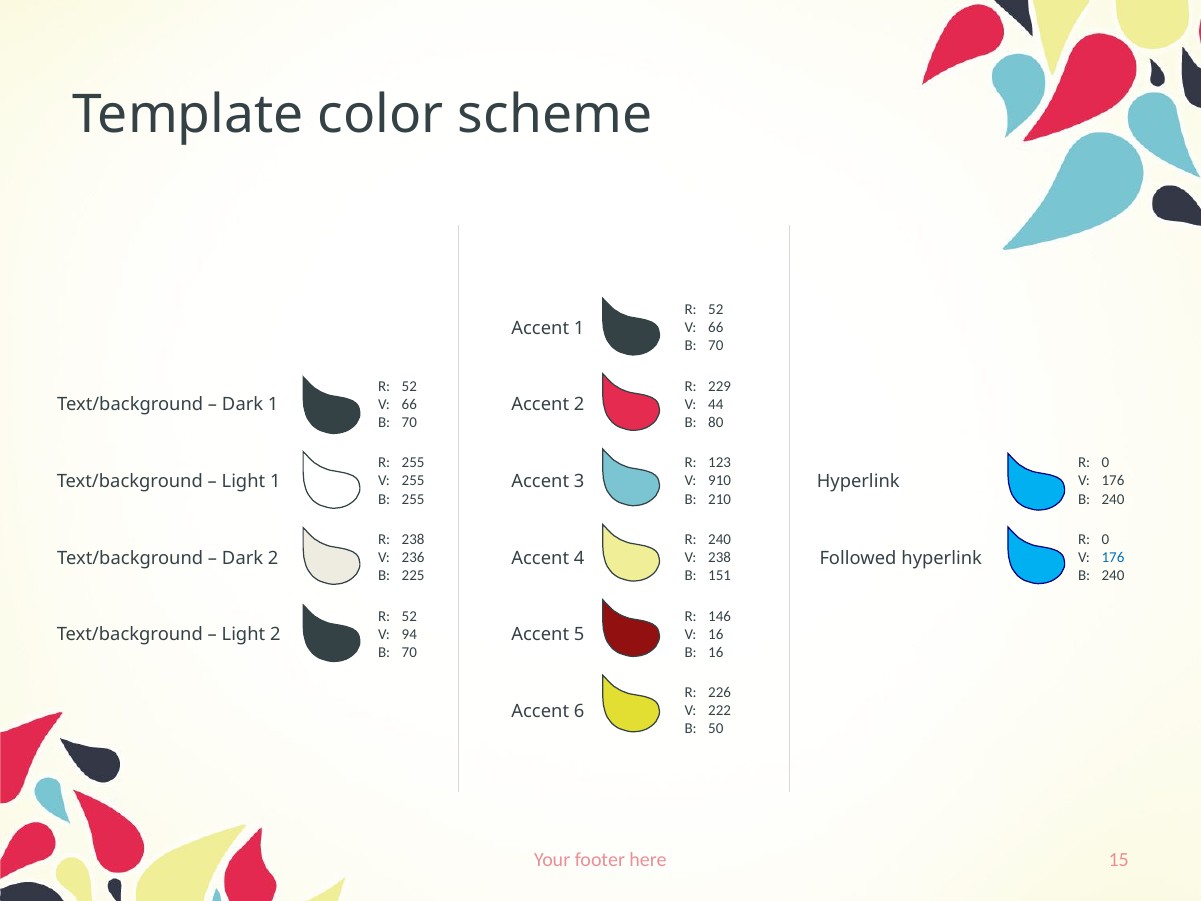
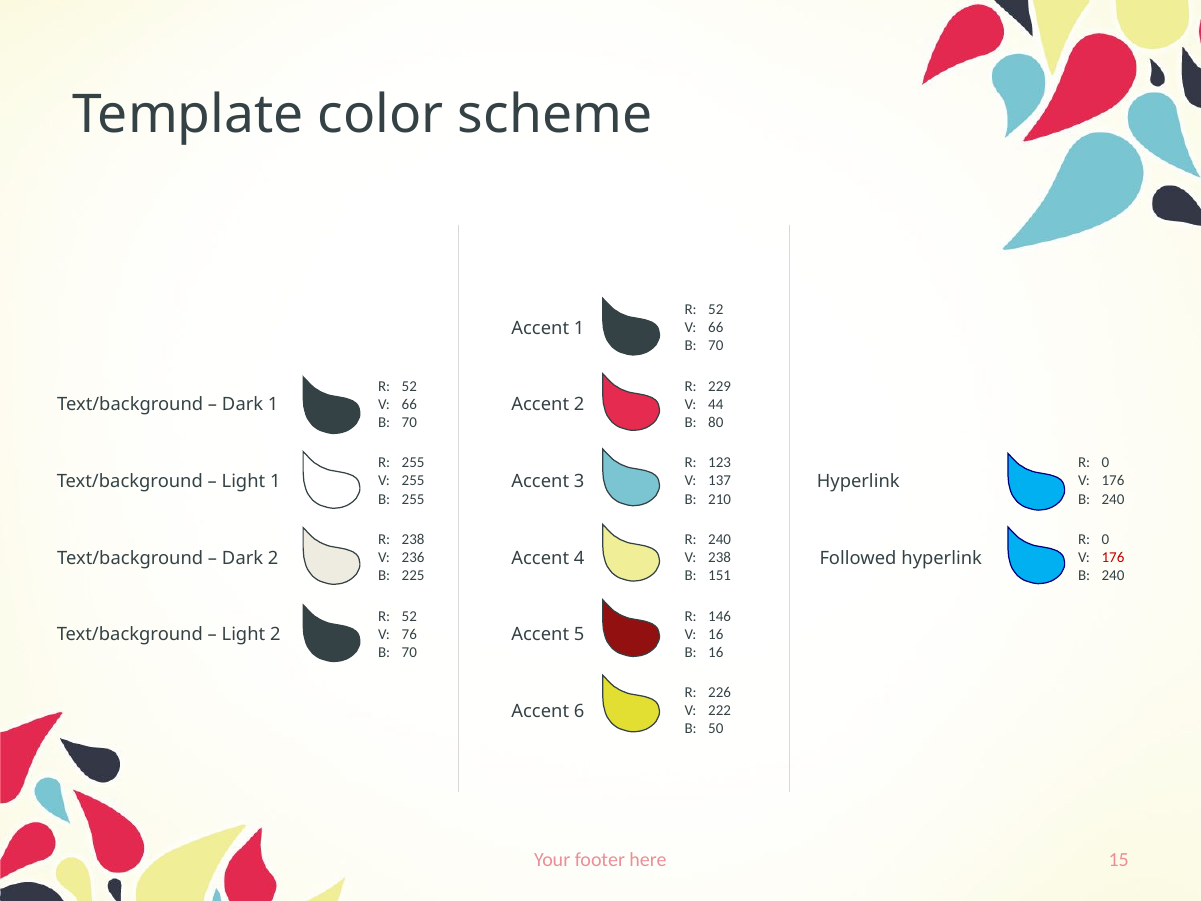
910: 910 -> 137
176 at (1113, 558) colour: blue -> red
94: 94 -> 76
